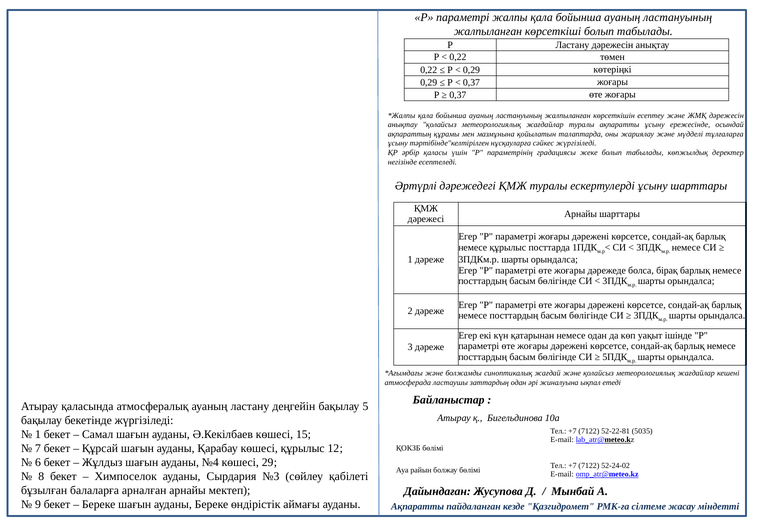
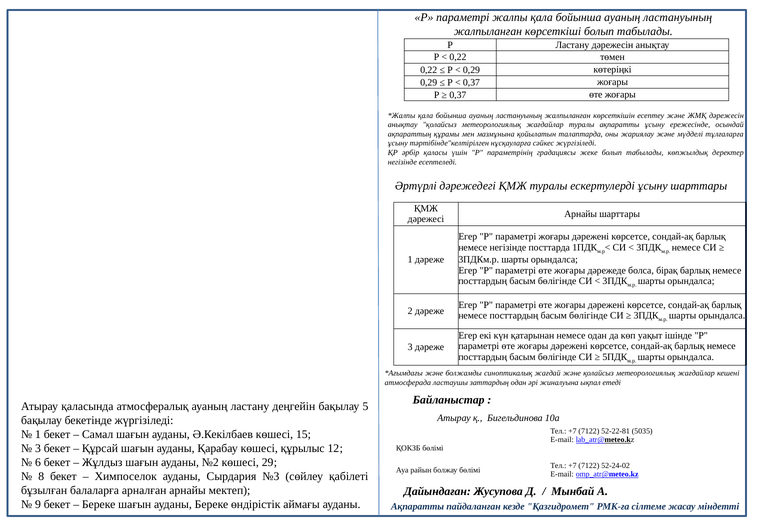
немесе құрылыс: құрылыс -> негізінде
7 at (38, 448): 7 -> 3
№4: №4 -> №2
